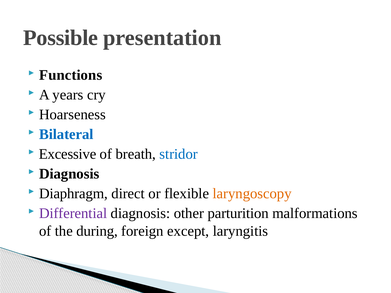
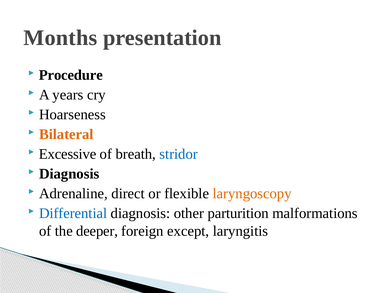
Possible: Possible -> Months
Functions: Functions -> Procedure
Bilateral colour: blue -> orange
Diaphragm: Diaphragm -> Adrenaline
Differential colour: purple -> blue
during: during -> deeper
